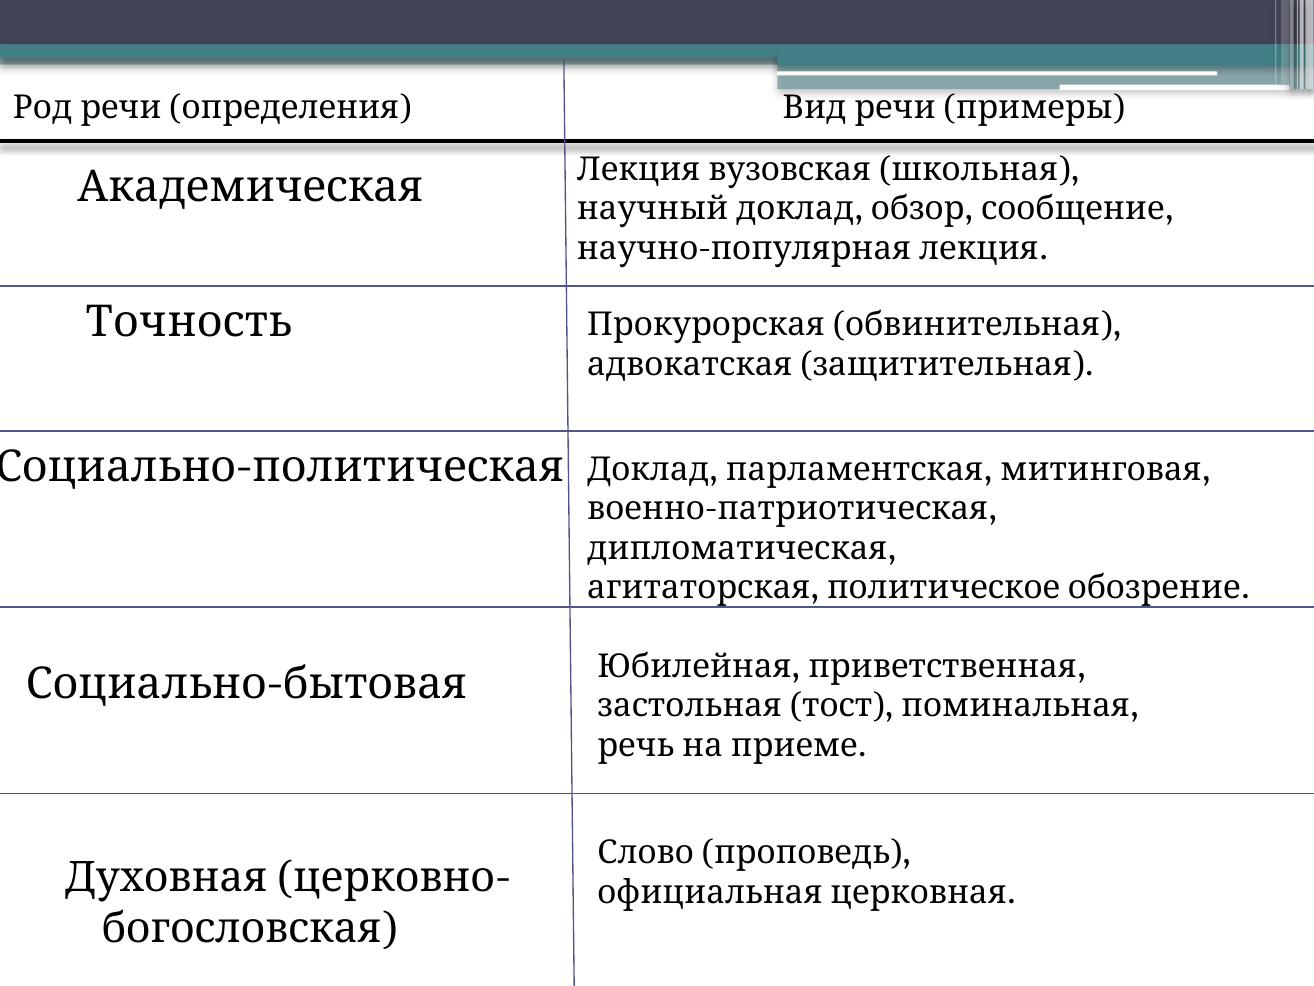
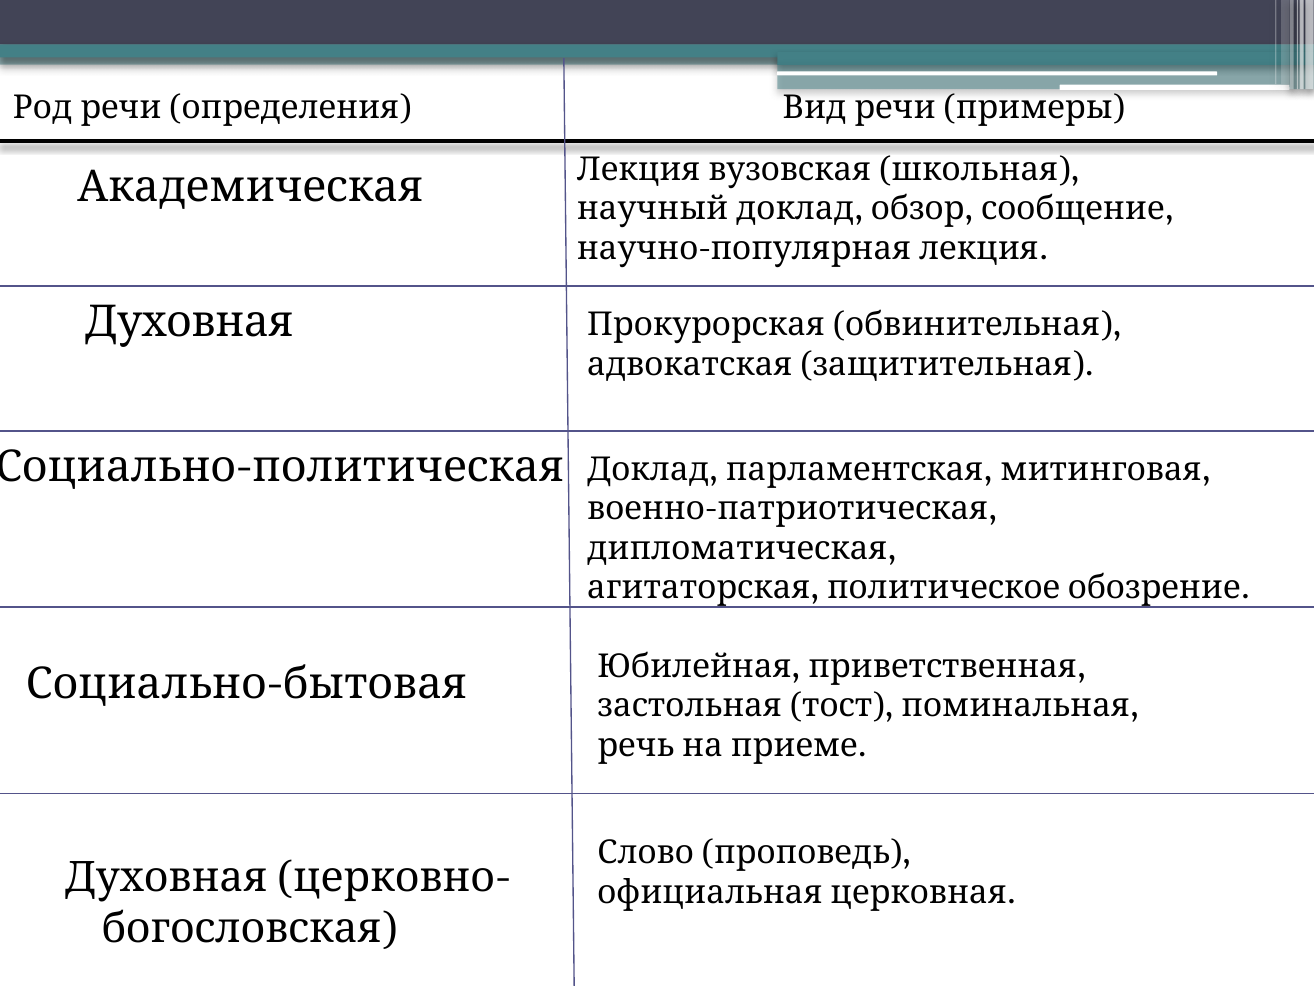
Точность at (189, 322): Точность -> Духовная
